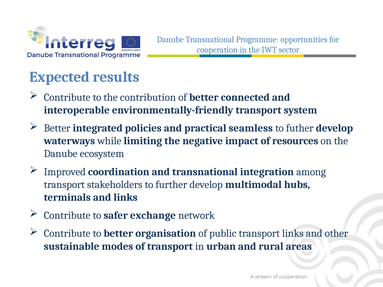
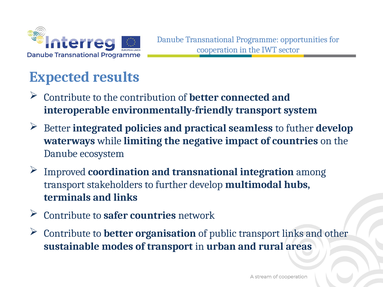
of resources: resources -> countries
safer exchange: exchange -> countries
